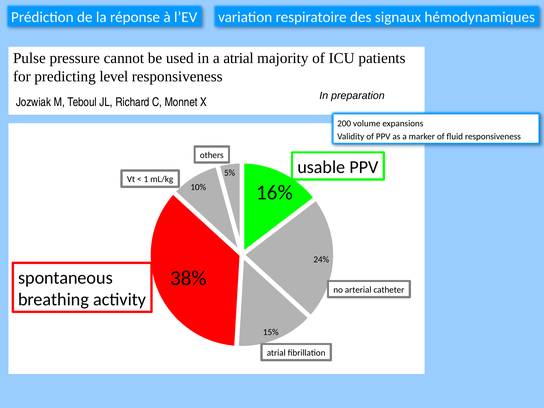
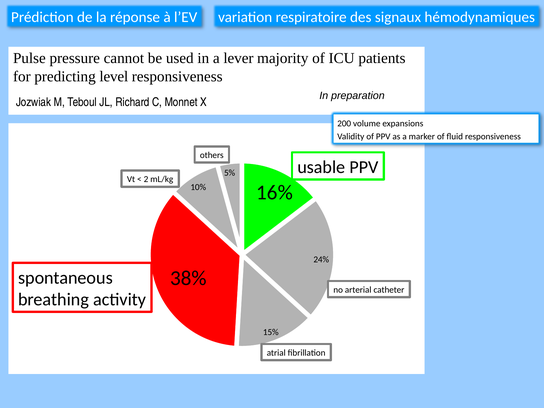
a atrial: atrial -> lever
1: 1 -> 2
